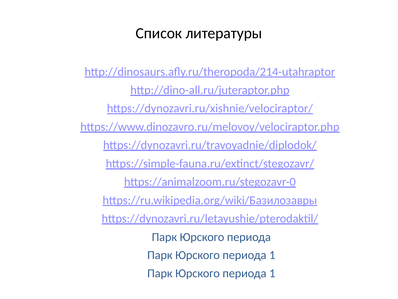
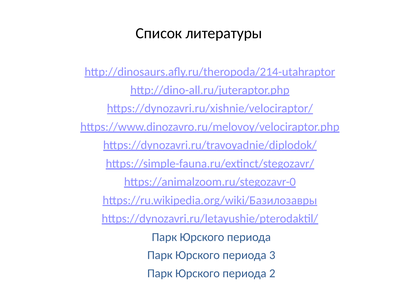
1 at (272, 255): 1 -> 3
1 at (272, 273): 1 -> 2
